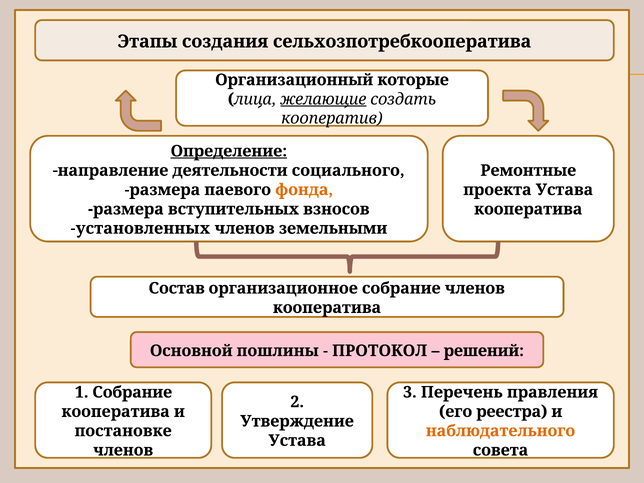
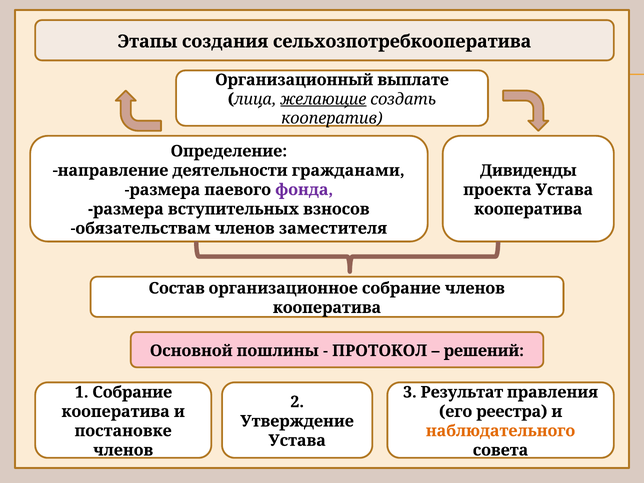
которые: которые -> выплате
Определение underline: present -> none
социального: социального -> гражданами
Ремонтные: Ремонтные -> Дивиденды
фонда colour: orange -> purple
установленных: установленных -> обязательствам
земельными: земельными -> заместителя
Перечень: Перечень -> Результат
